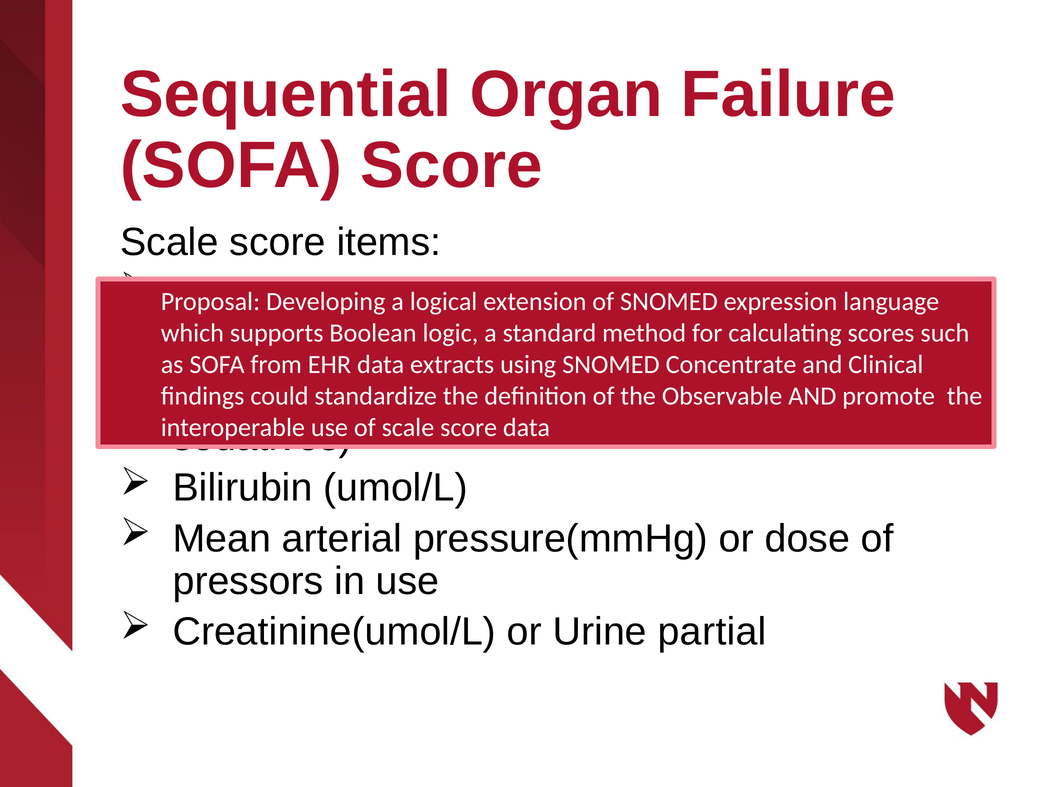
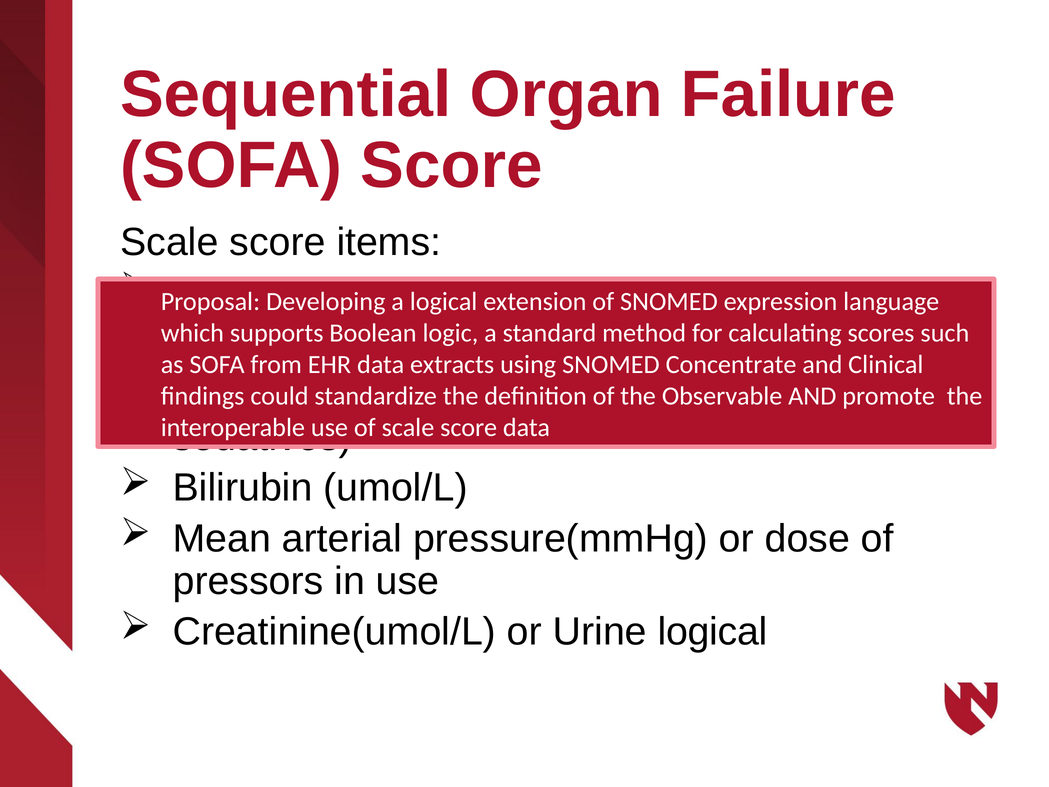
Urine partial: partial -> logical
